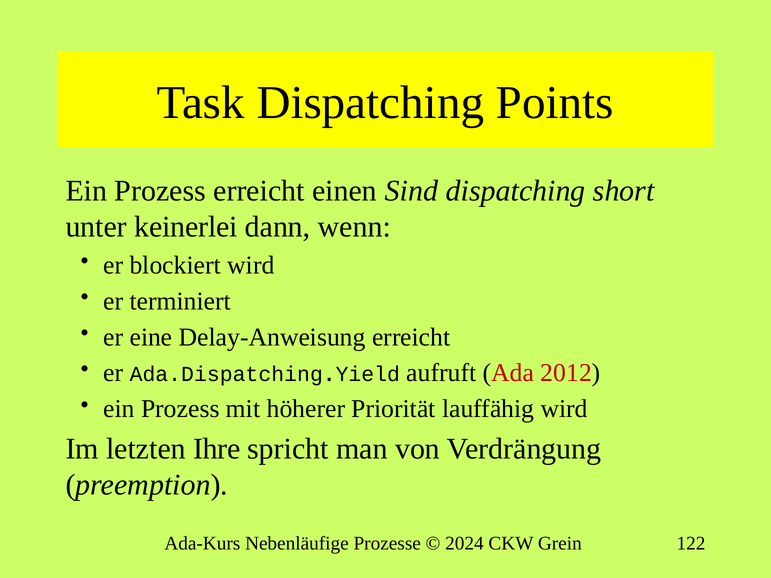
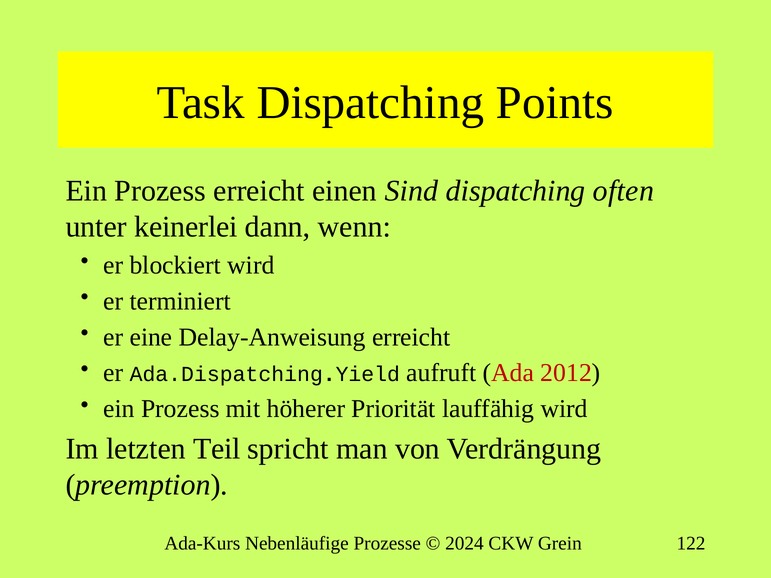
short: short -> often
Ihre: Ihre -> Teil
